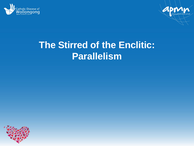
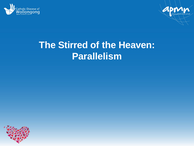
Enclitic: Enclitic -> Heaven
